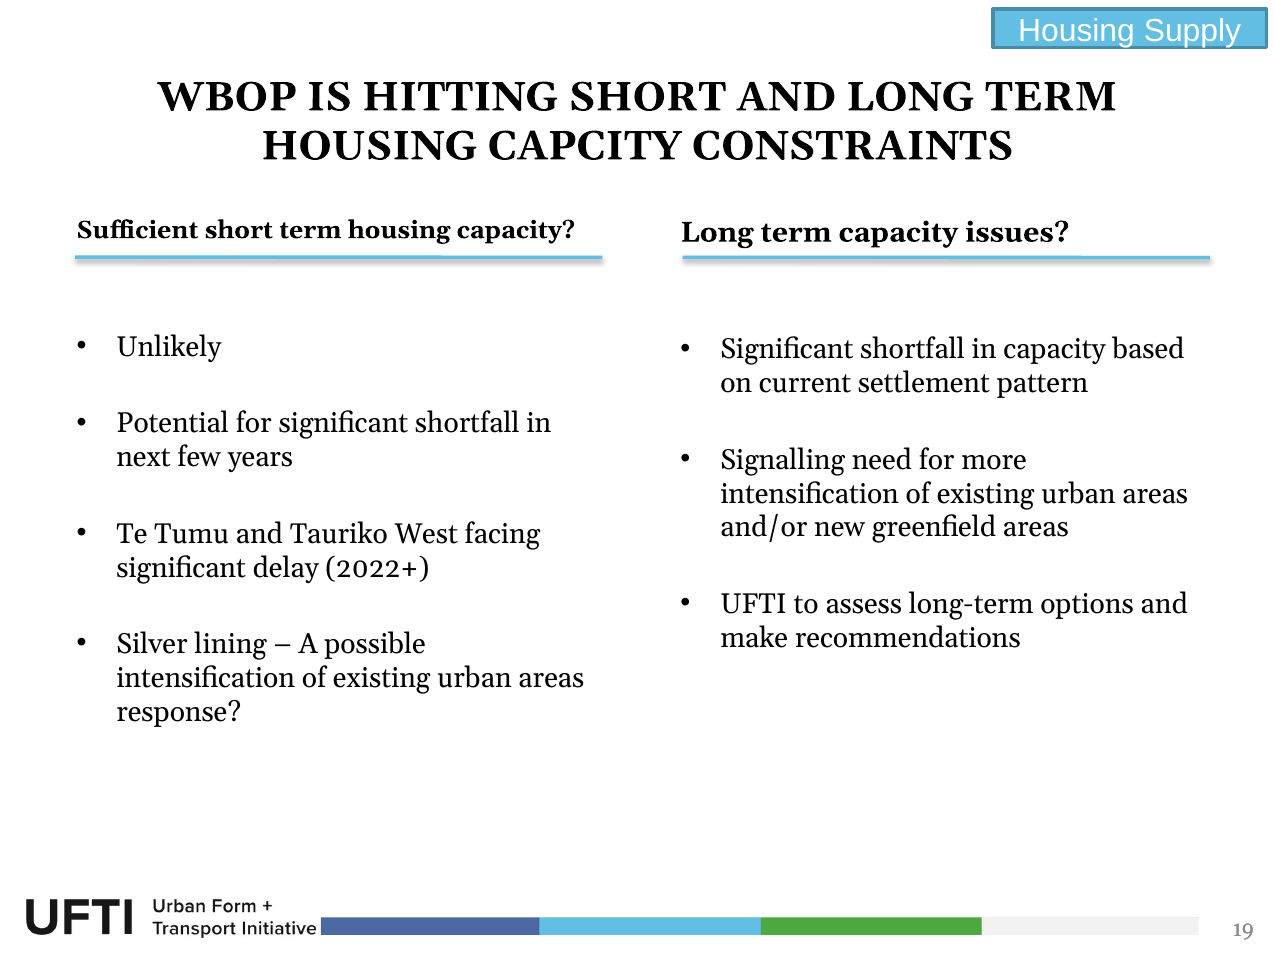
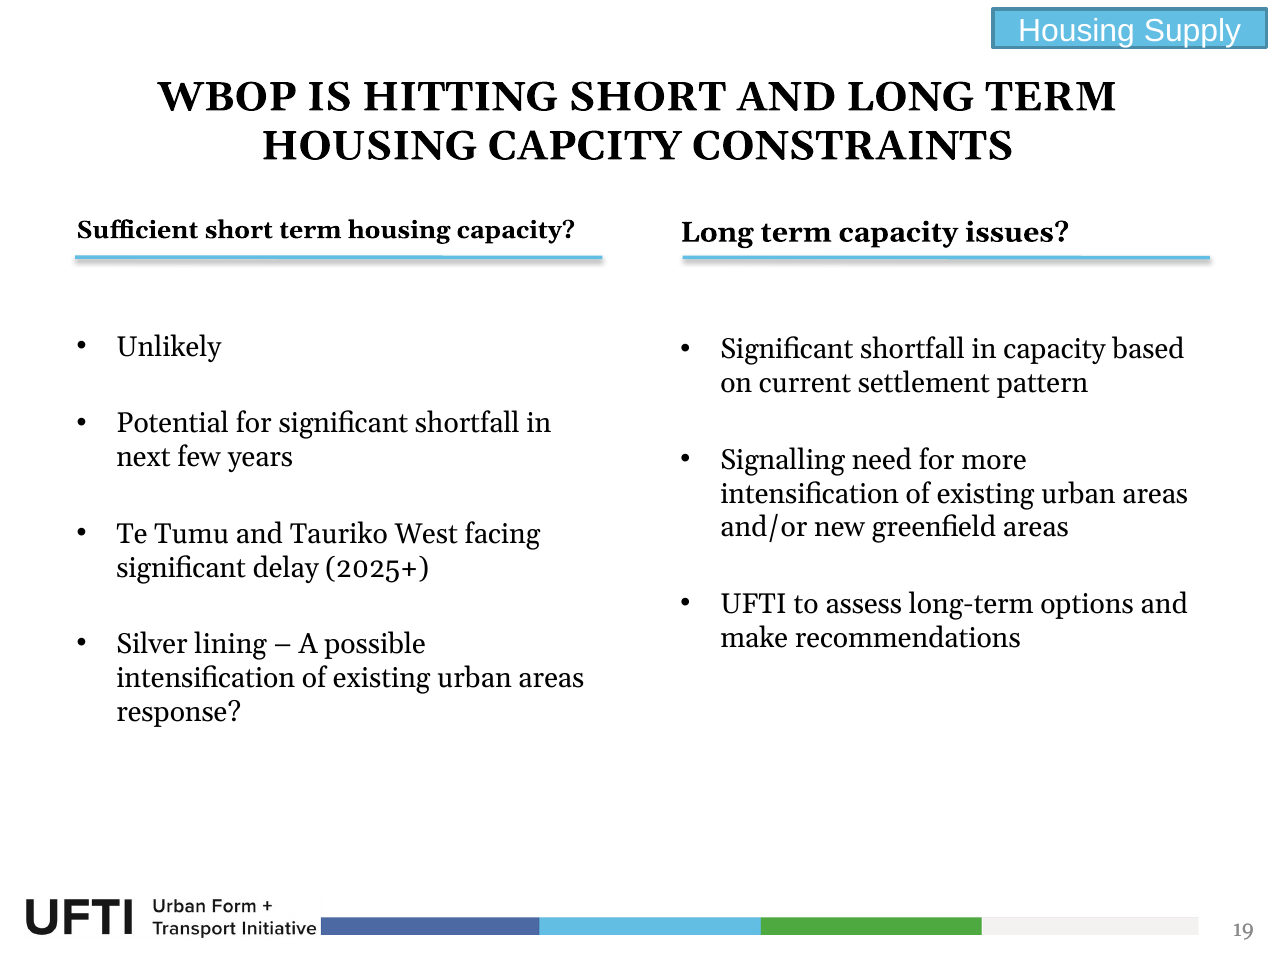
2022+: 2022+ -> 2025+
